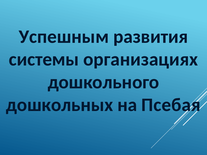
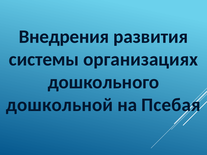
Успешным: Успешным -> Внедрения
дошкольных: дошкольных -> дошкольной
